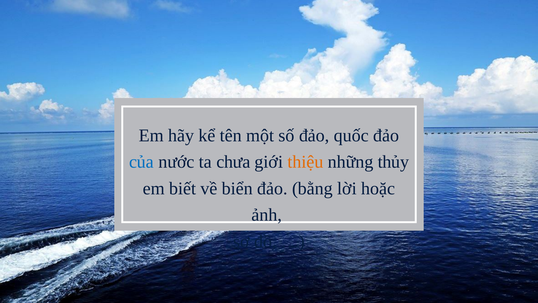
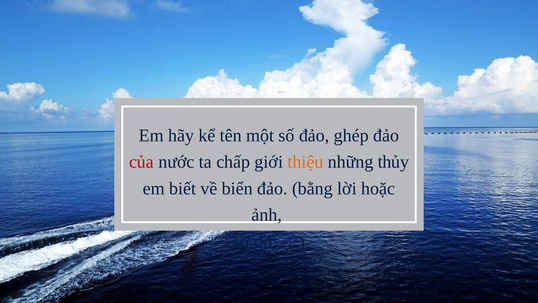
quốc: quốc -> ghép
của colour: blue -> red
chưa: chưa -> chấp
